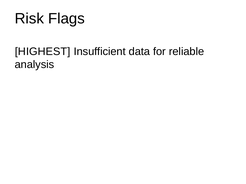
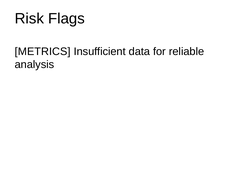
HIGHEST: HIGHEST -> METRICS
